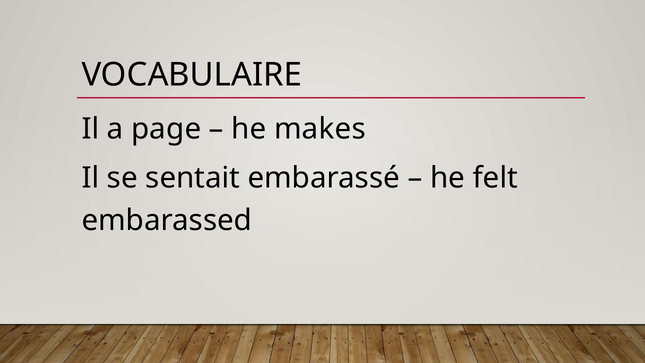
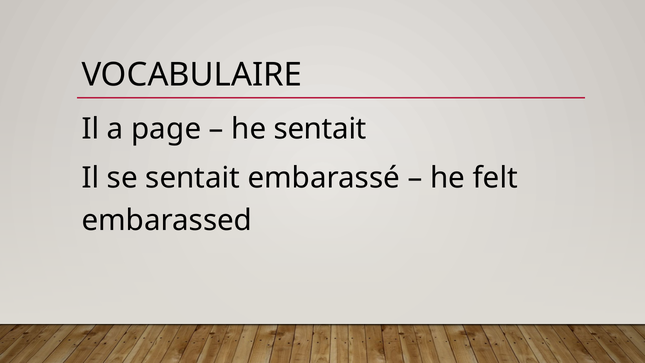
he makes: makes -> sentait
